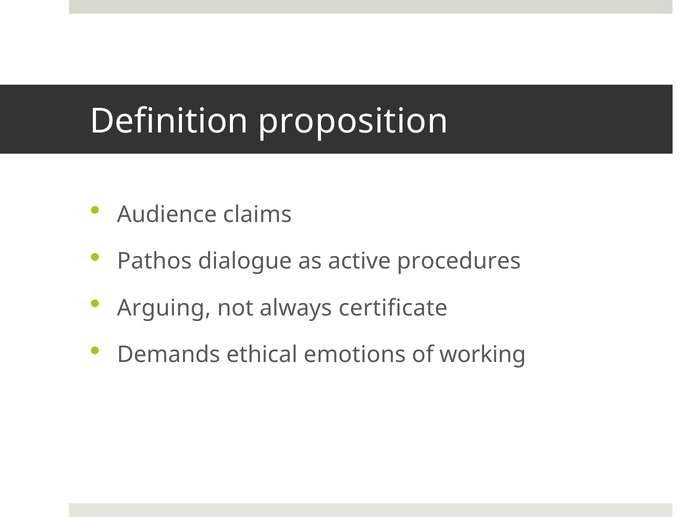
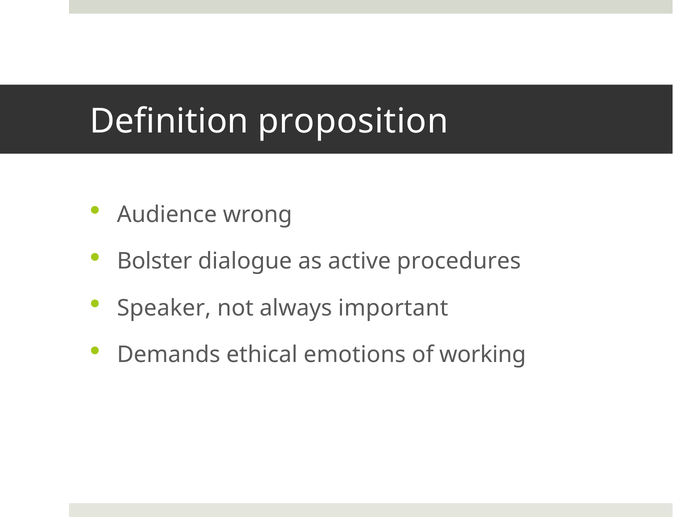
claims: claims -> wrong
Pathos: Pathos -> Bolster
Arguing: Arguing -> Speaker
certificate: certificate -> important
